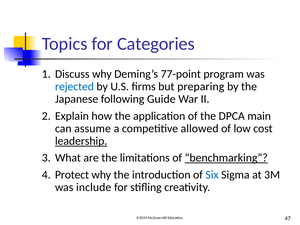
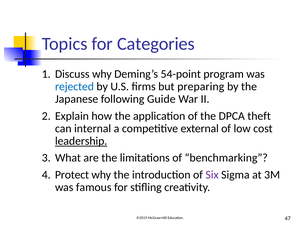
77-point: 77-point -> 54-point
main: main -> theft
assume: assume -> internal
allowed: allowed -> external
benchmarking underline: present -> none
Six colour: blue -> purple
include: include -> famous
